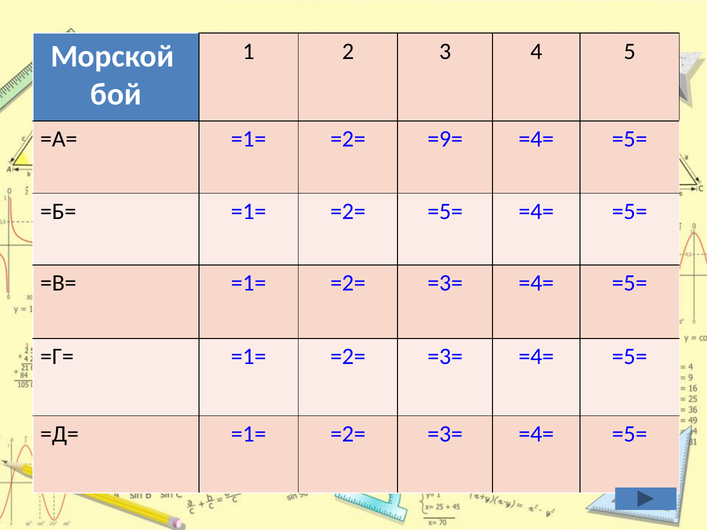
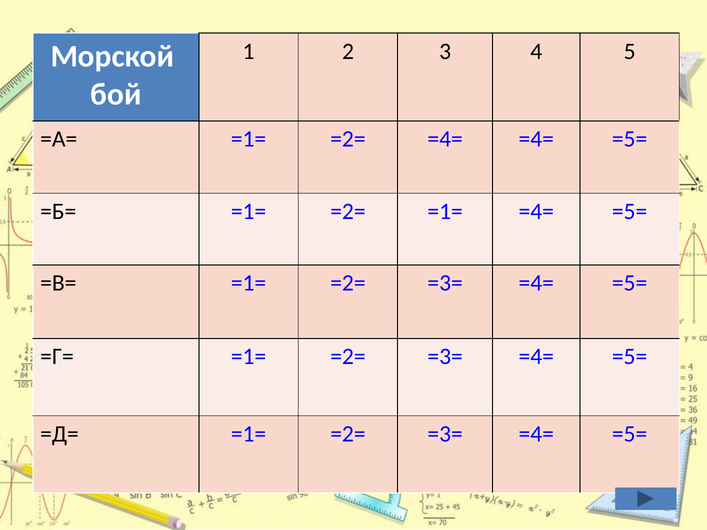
=2= =9=: =9= -> =4=
=2= =5=: =5= -> =1=
